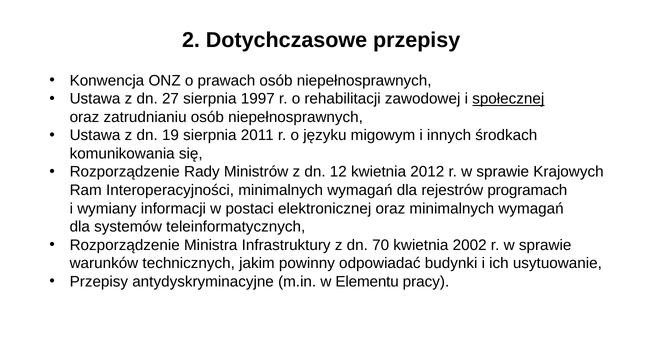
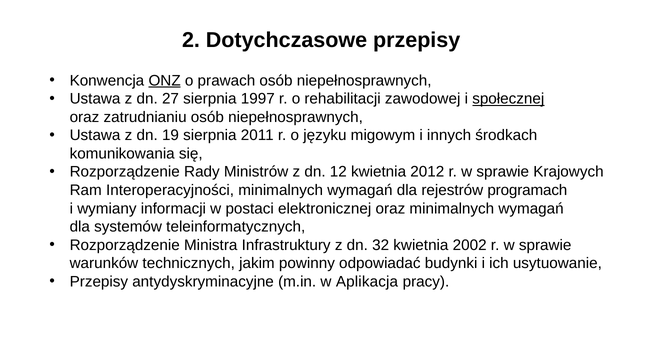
ONZ underline: none -> present
70: 70 -> 32
Elementu: Elementu -> Aplikacja
